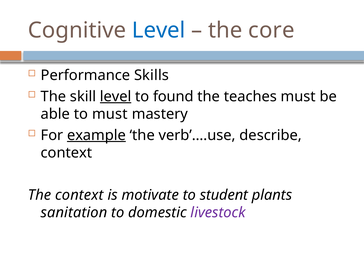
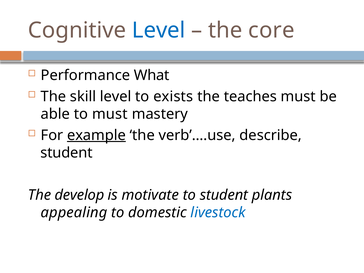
Skills: Skills -> What
level at (116, 96) underline: present -> none
found: found -> exists
context at (66, 153): context -> student
The context: context -> develop
sanitation: sanitation -> appealing
livestock colour: purple -> blue
